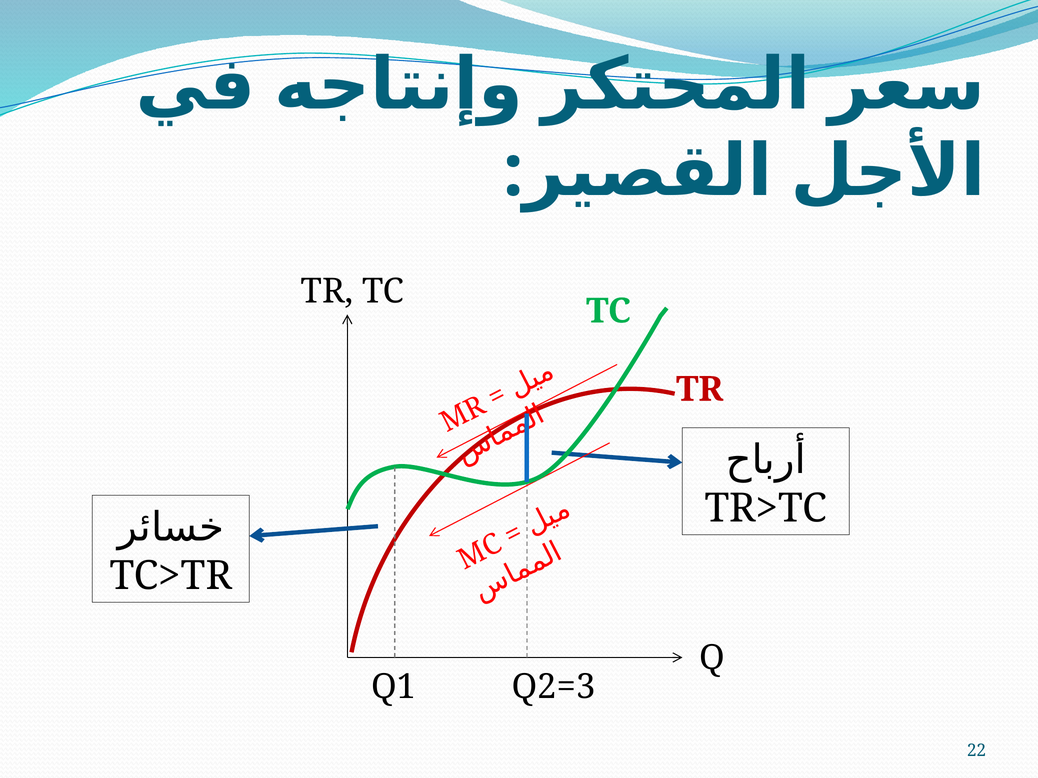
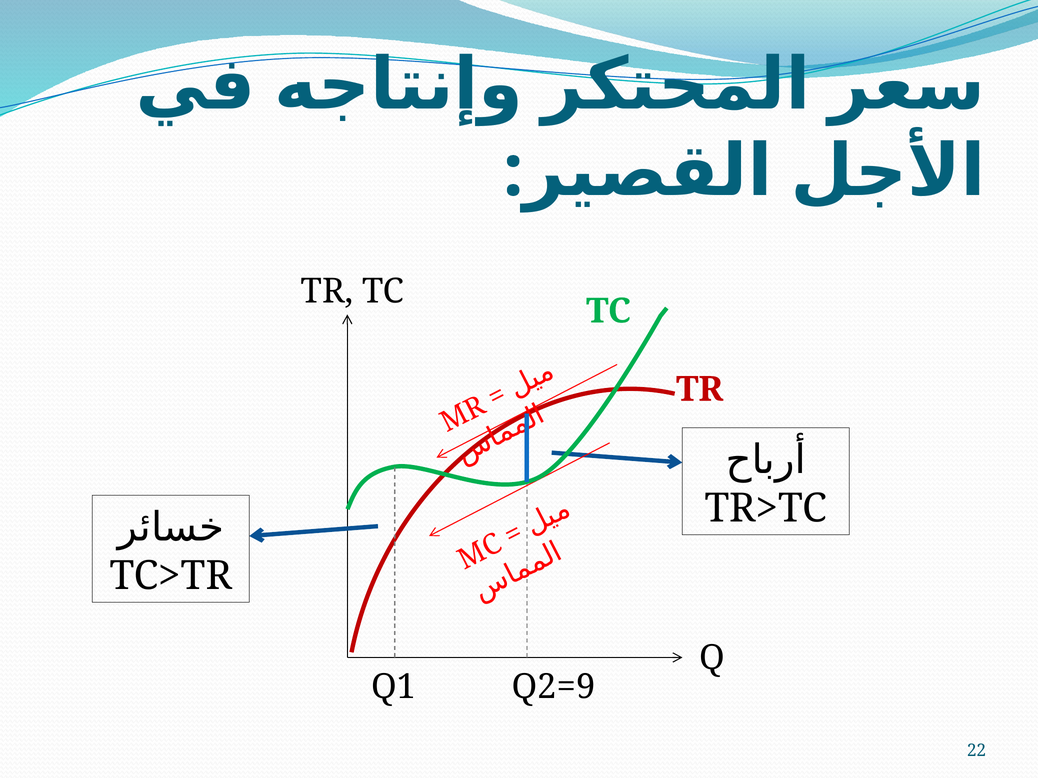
Q2=3: Q2=3 -> Q2=9
